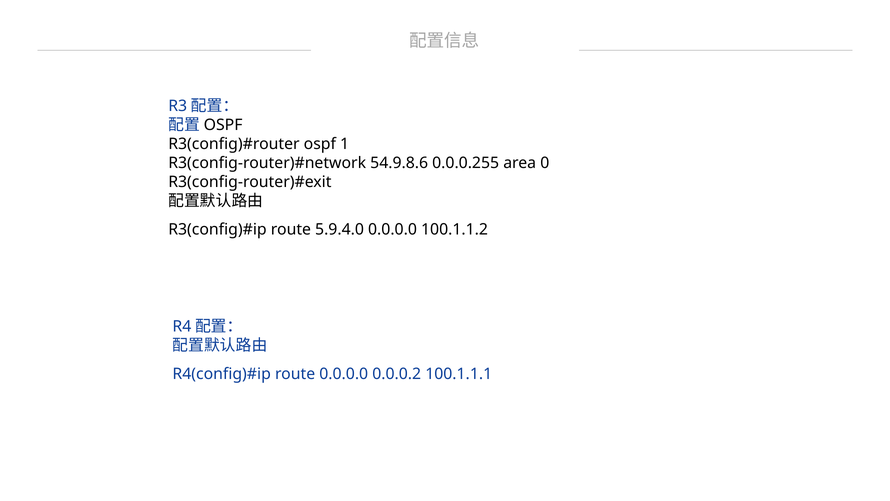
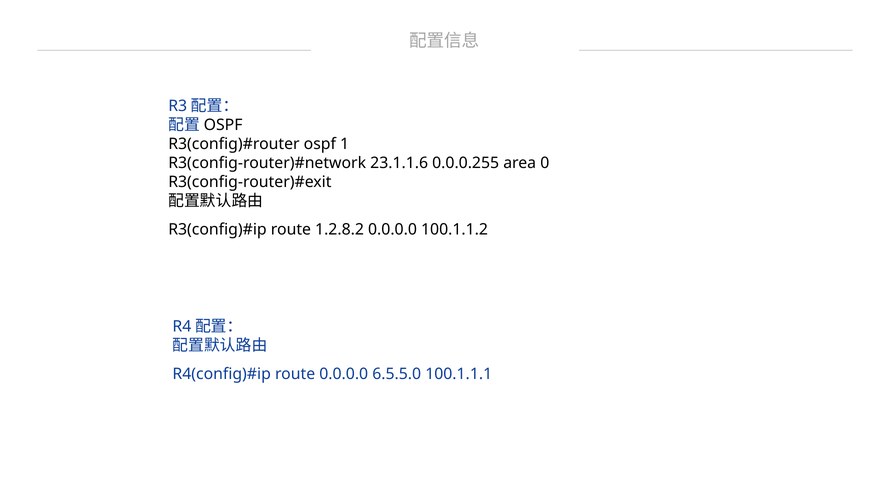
54.9.8.6: 54.9.8.6 -> 23.1.1.6
5.9.4.0: 5.9.4.0 -> 1.2.8.2
0.0.0.2: 0.0.0.2 -> 6.5.5.0
